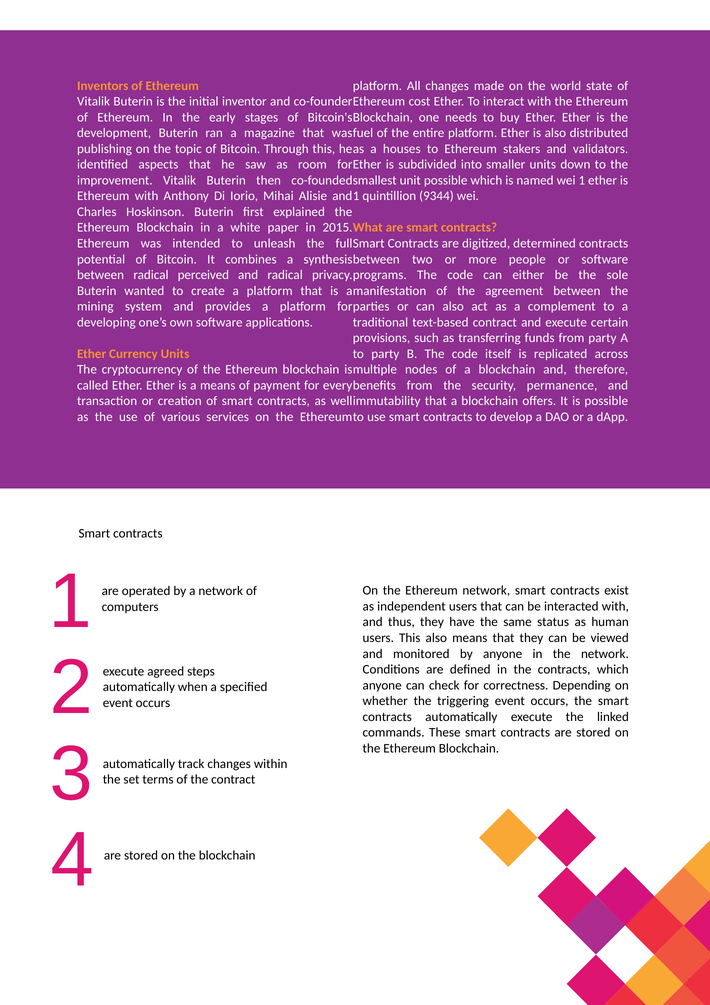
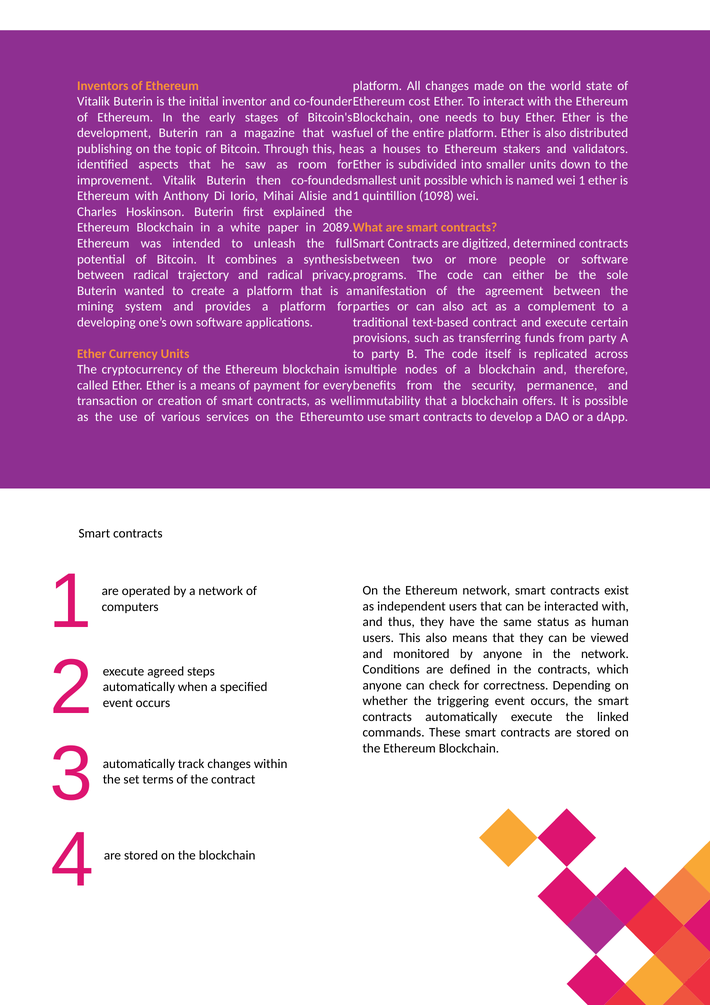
9344: 9344 -> 1098
2015: 2015 -> 2089
perceived: perceived -> trajectory
